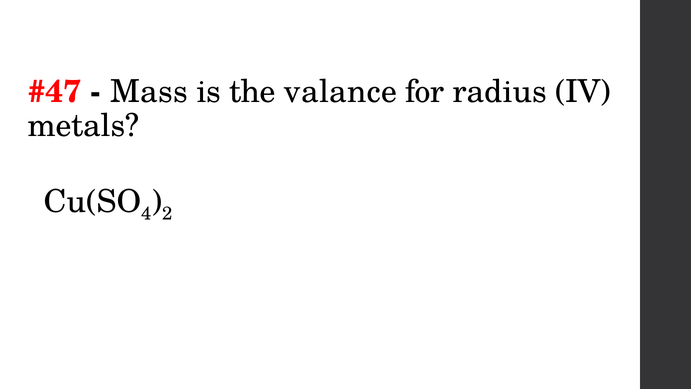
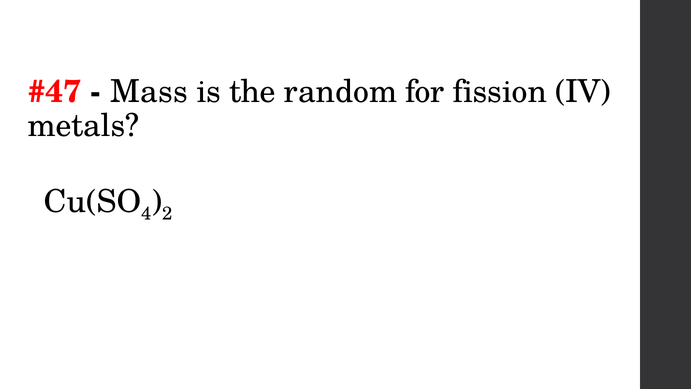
valance: valance -> random
radius: radius -> fission
